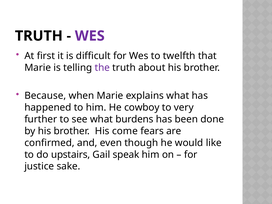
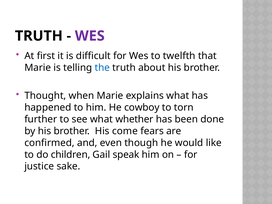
the colour: purple -> blue
Because: Because -> Thought
very: very -> torn
burdens: burdens -> whether
upstairs: upstairs -> children
